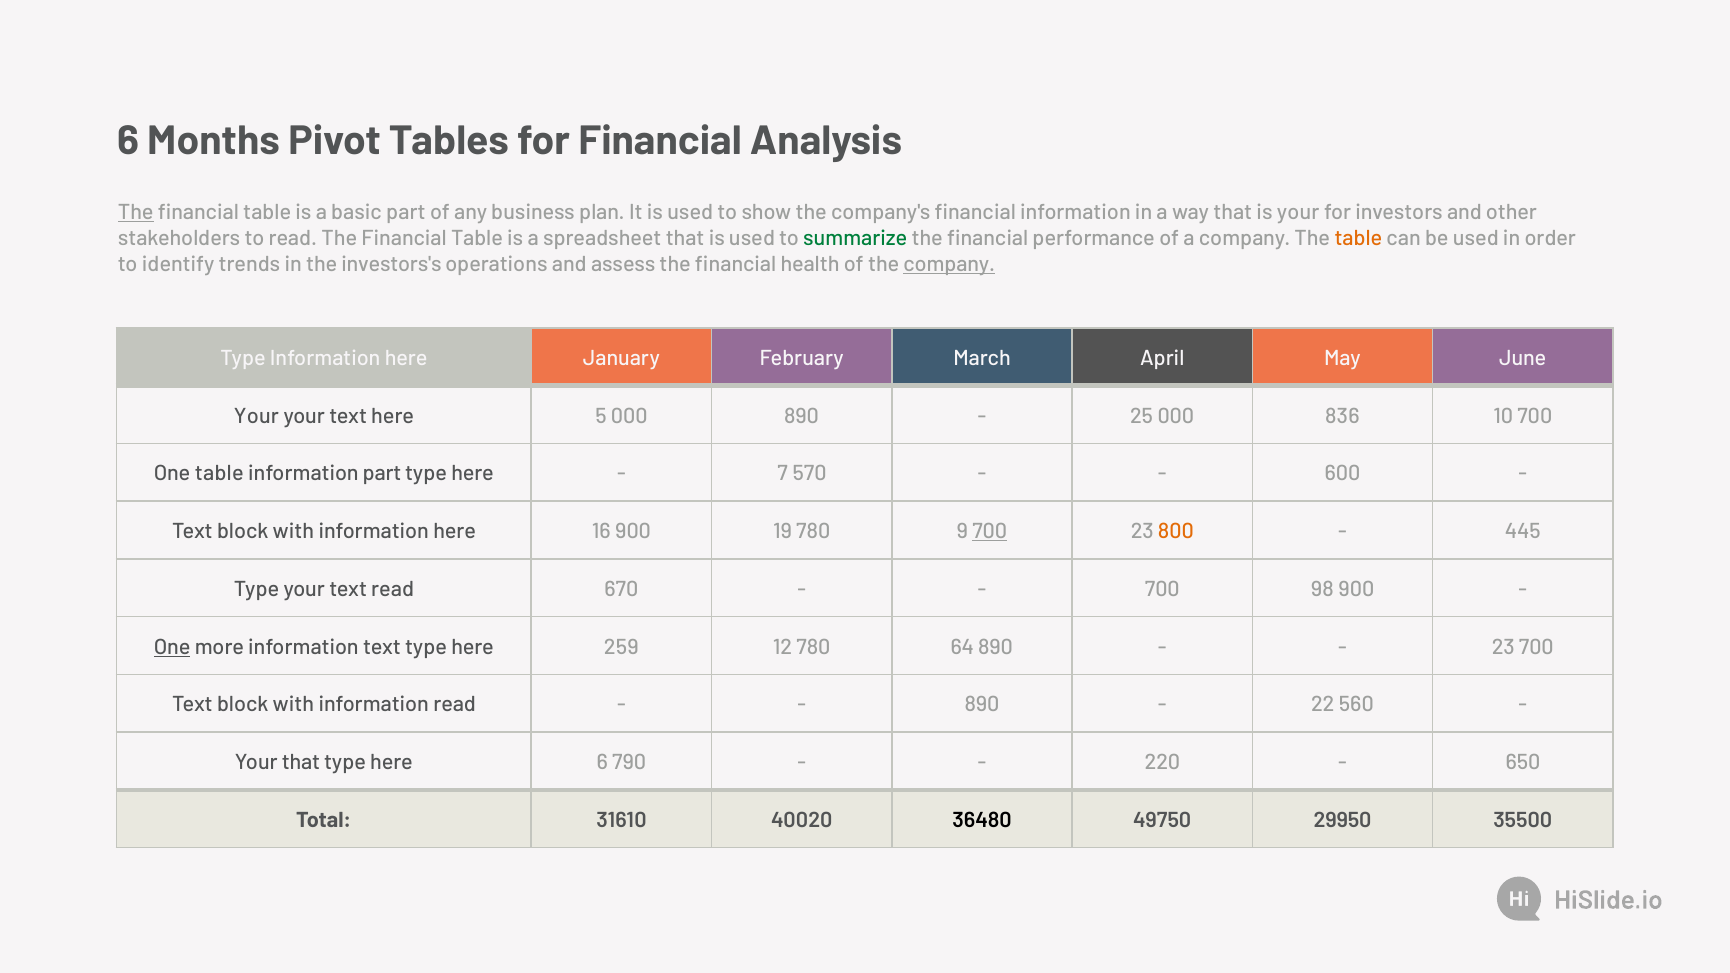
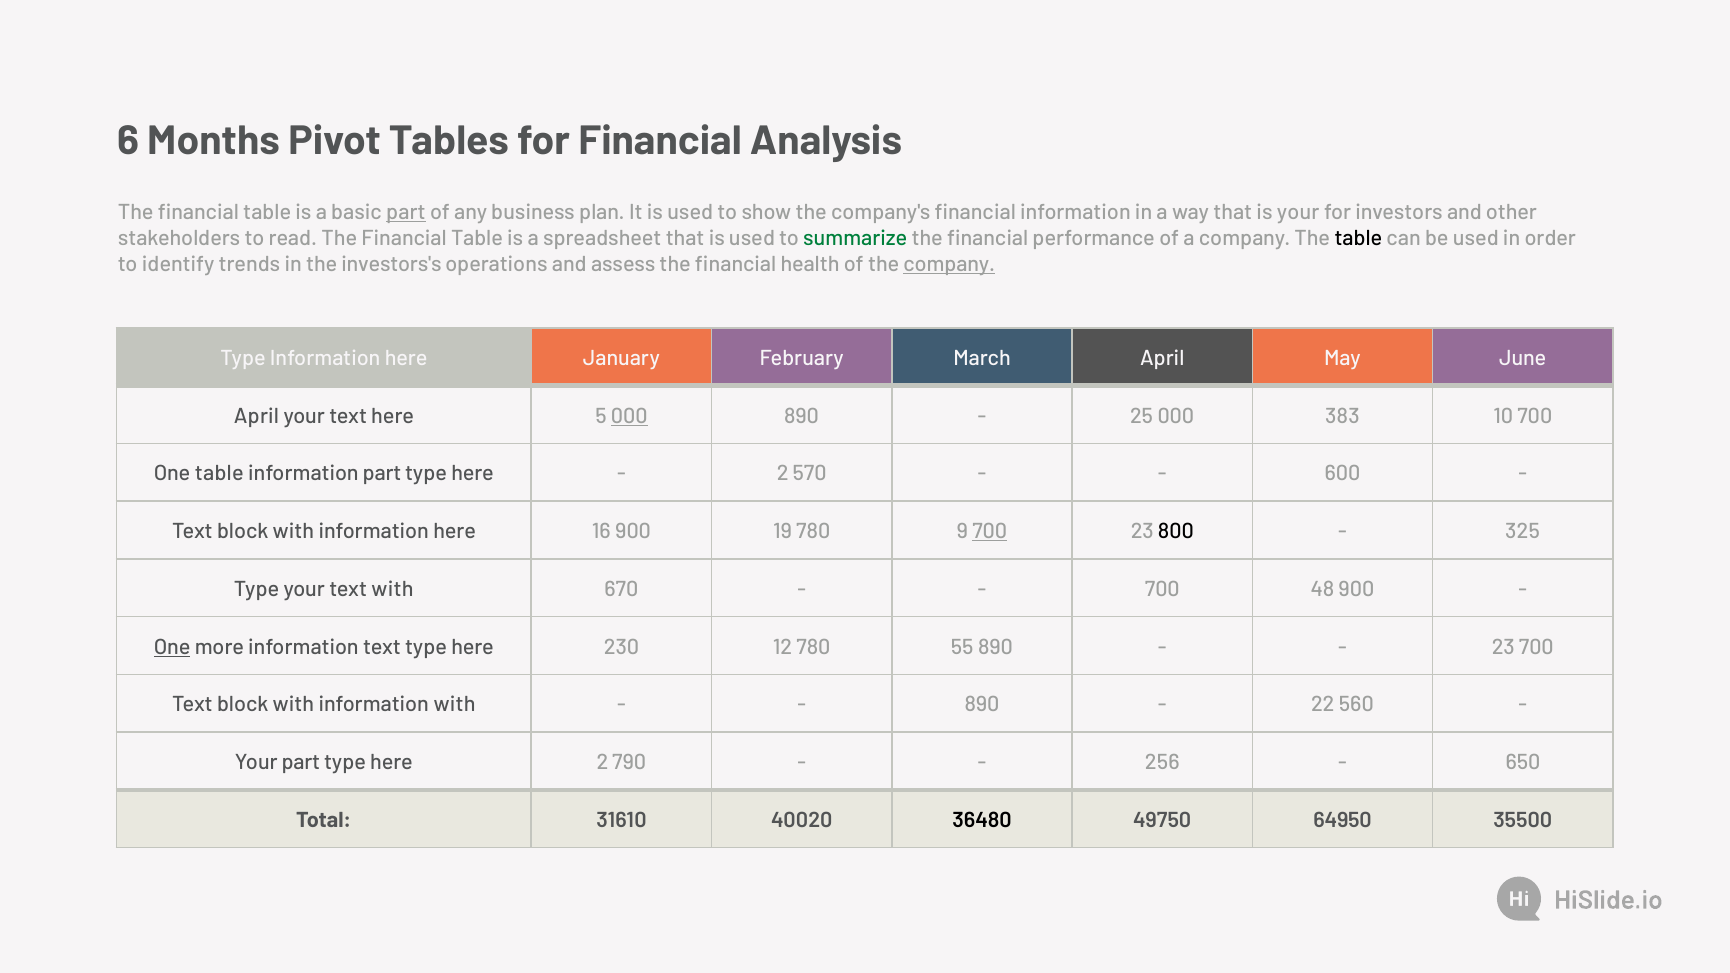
The at (136, 212) underline: present -> none
part at (406, 212) underline: none -> present
table at (1358, 238) colour: orange -> black
Your at (256, 416): Your -> April
000 at (629, 416) underline: none -> present
836: 836 -> 383
7 at (783, 474): 7 -> 2
800 colour: orange -> black
445: 445 -> 325
text read: read -> with
98: 98 -> 48
259: 259 -> 230
64: 64 -> 55
information read: read -> with
Your that: that -> part
here 6: 6 -> 2
220: 220 -> 256
29950: 29950 -> 64950
